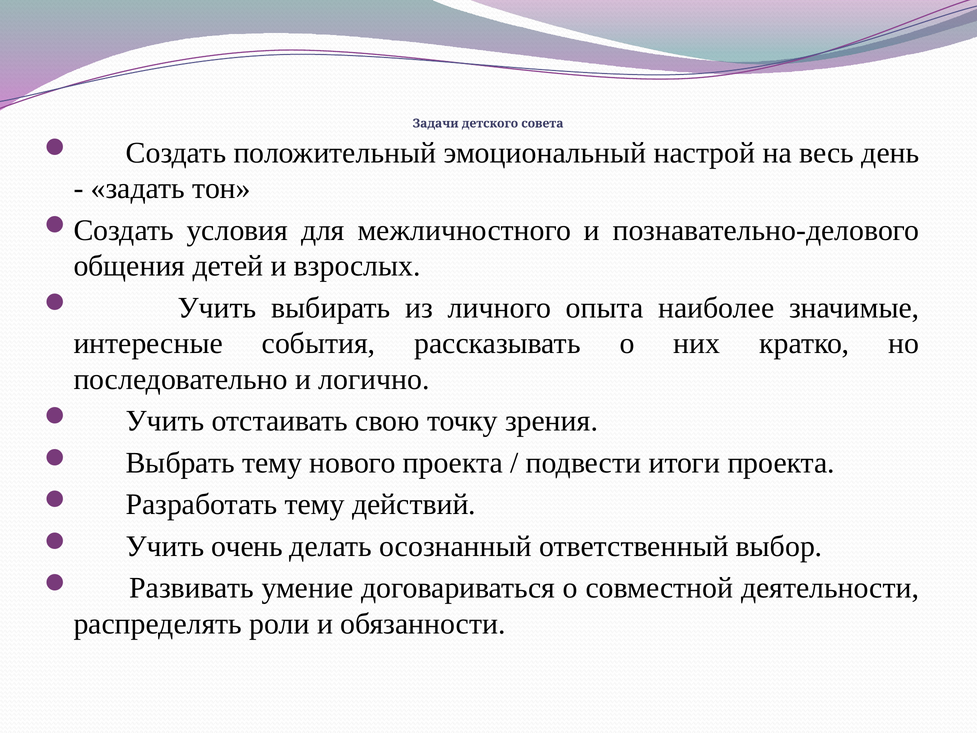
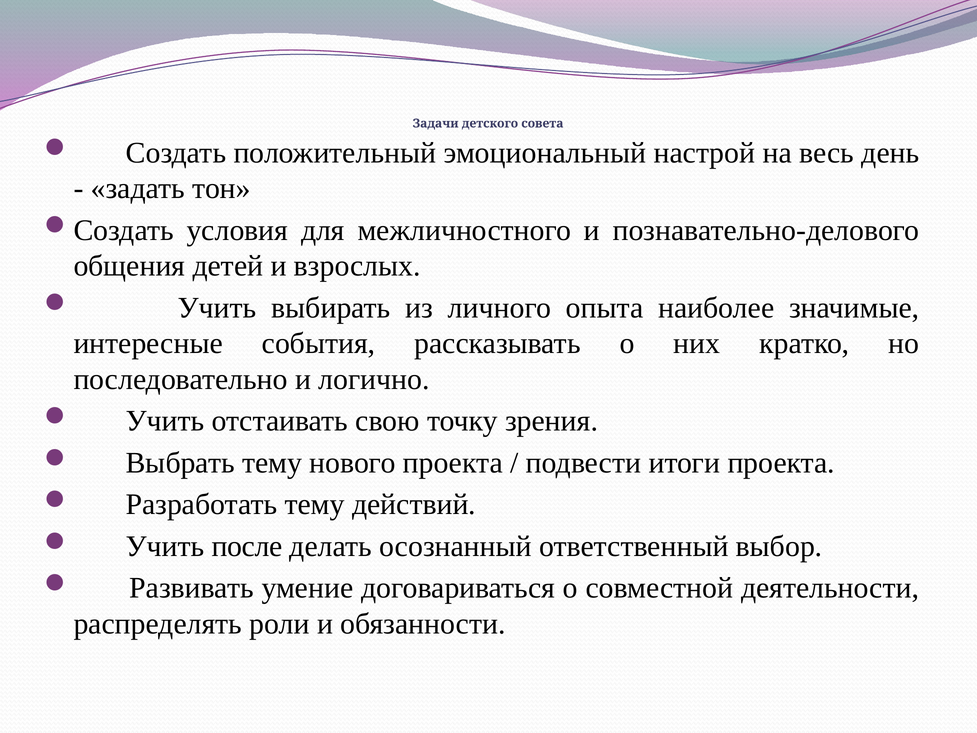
очень: очень -> после
